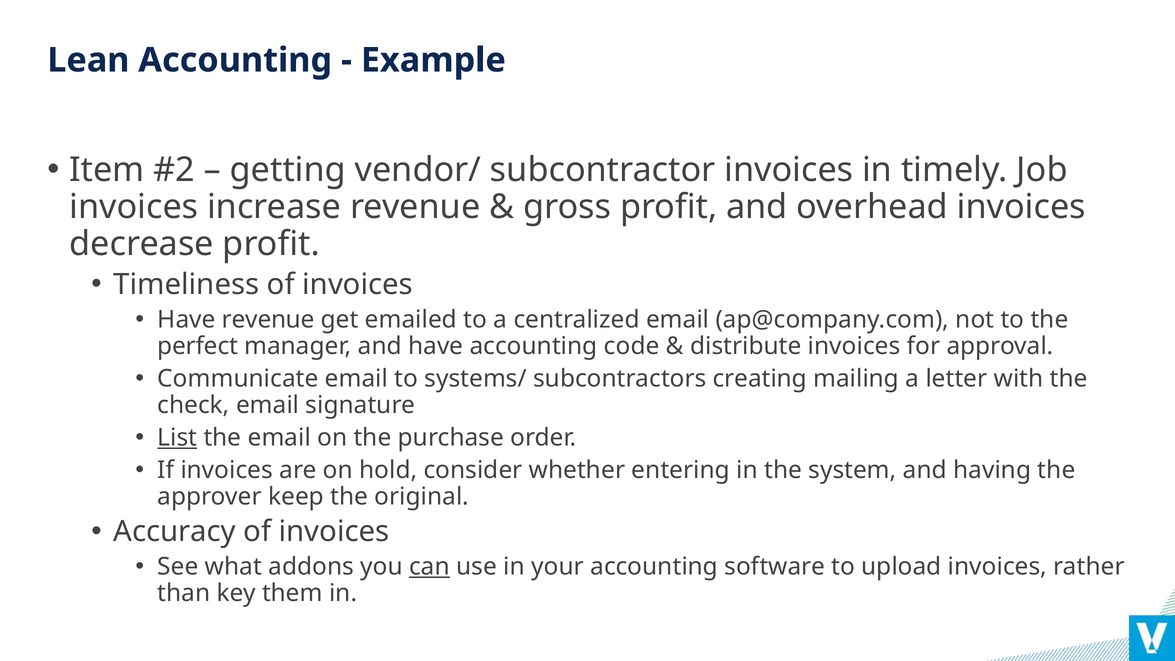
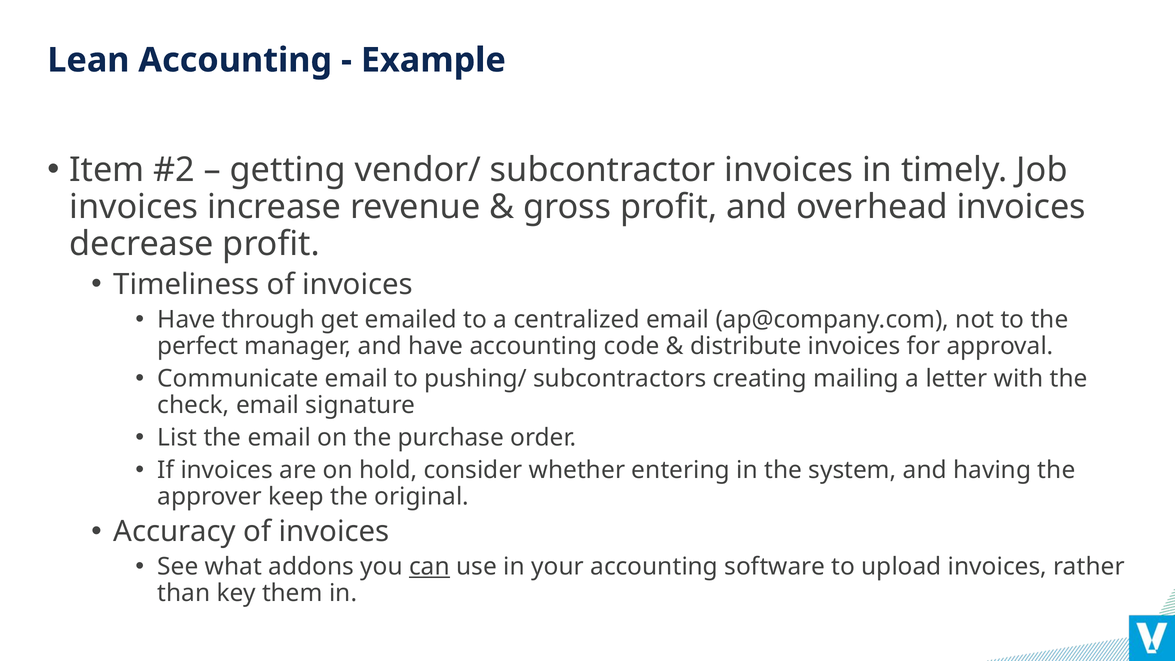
Have revenue: revenue -> through
systems/: systems/ -> pushing/
List underline: present -> none
